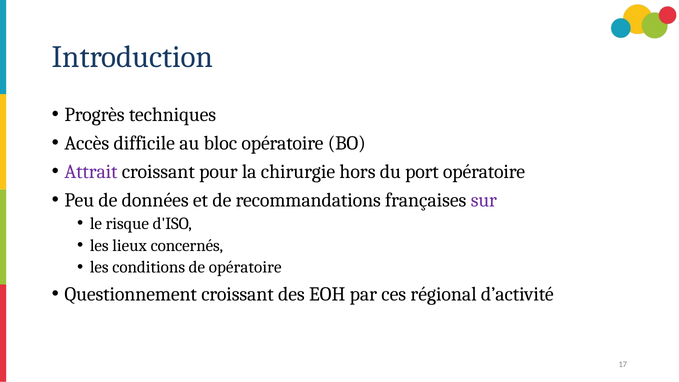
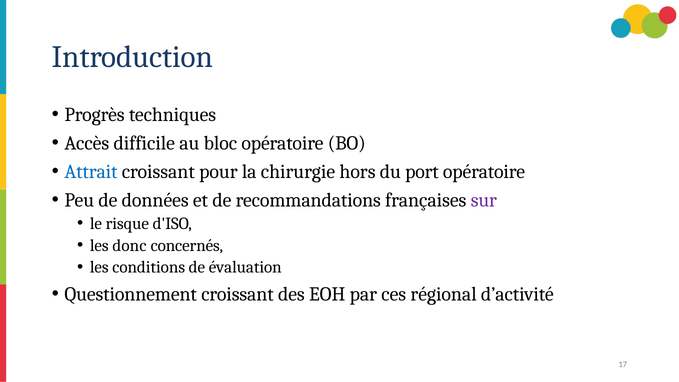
Attrait colour: purple -> blue
lieux: lieux -> donc
de opératoire: opératoire -> évaluation
